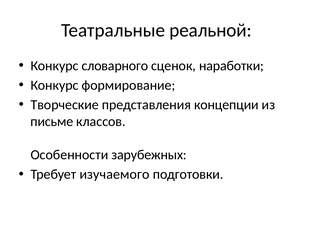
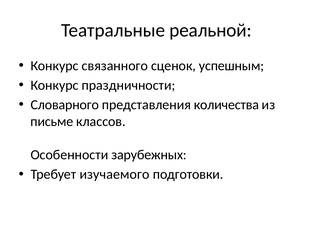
словарного: словарного -> связанного
наработки: наработки -> успешным
формирование: формирование -> праздничности
Творческие: Творческие -> Словарного
концепции: концепции -> количества
